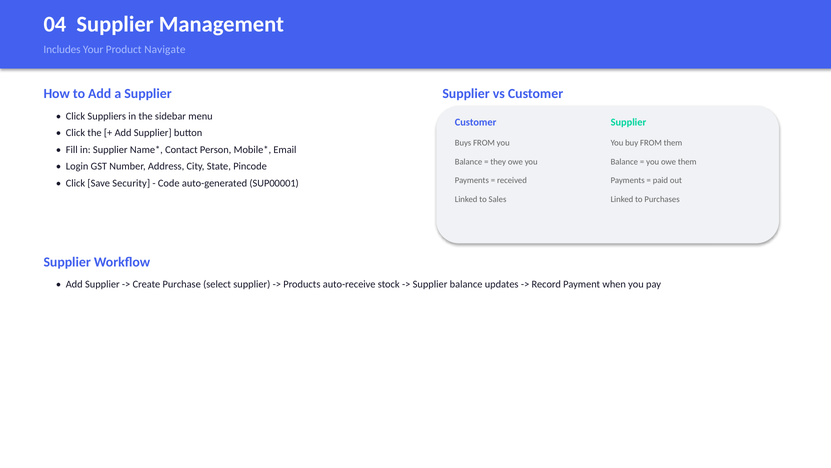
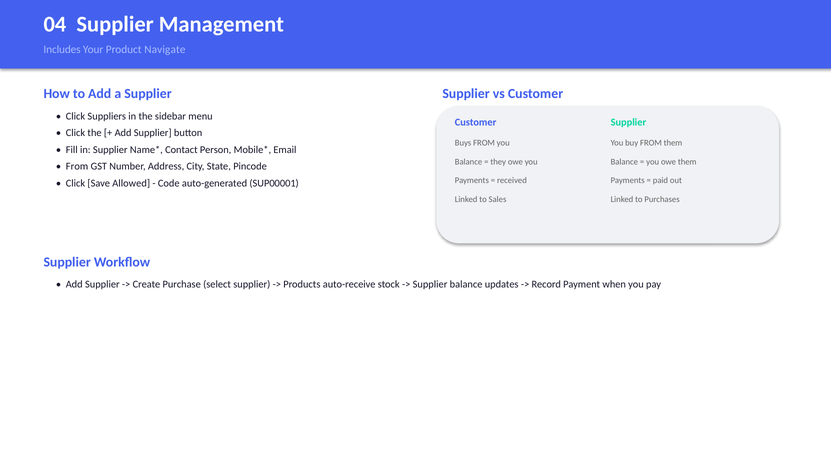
Login at (77, 166): Login -> From
Security: Security -> Allowed
